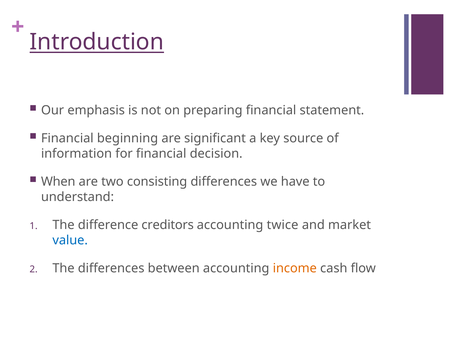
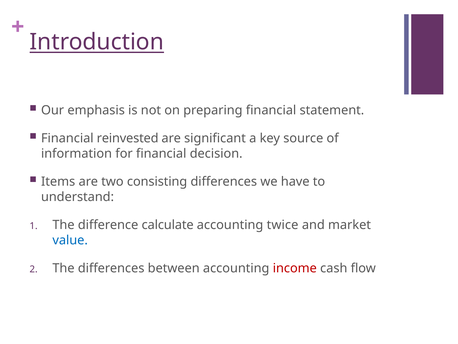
beginning: beginning -> reinvested
When: When -> Items
creditors: creditors -> calculate
income colour: orange -> red
